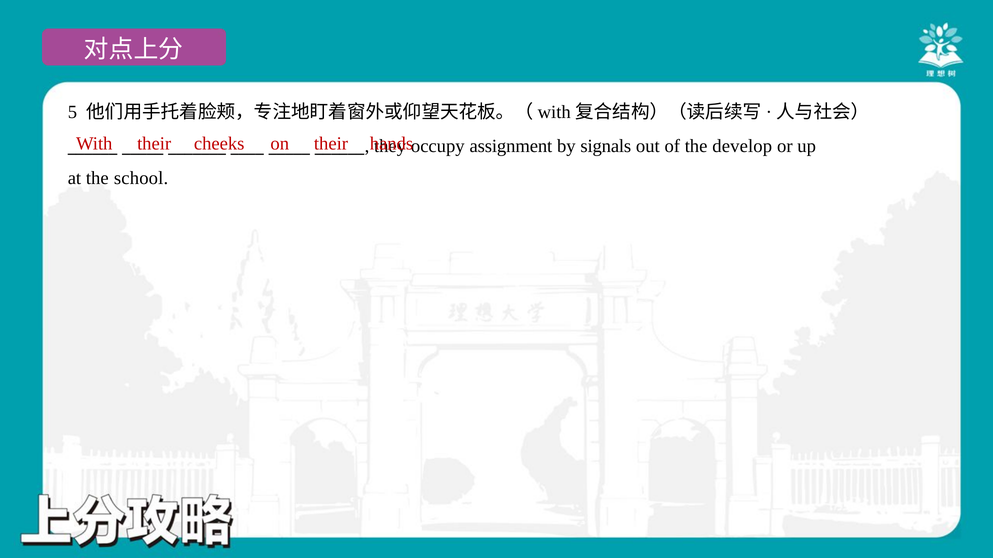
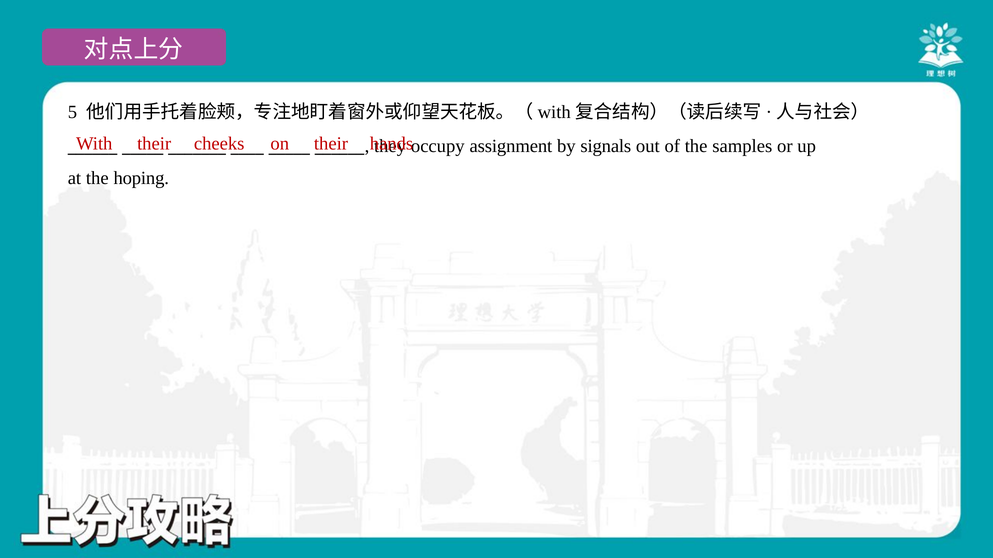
develop: develop -> samples
school: school -> hoping
